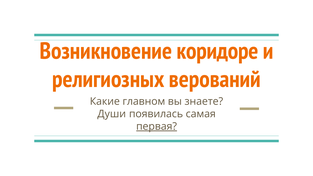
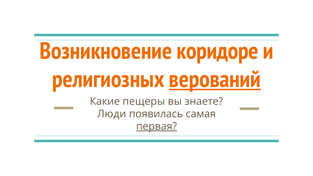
верований underline: none -> present
главном: главном -> пещеры
Души: Души -> Люди
